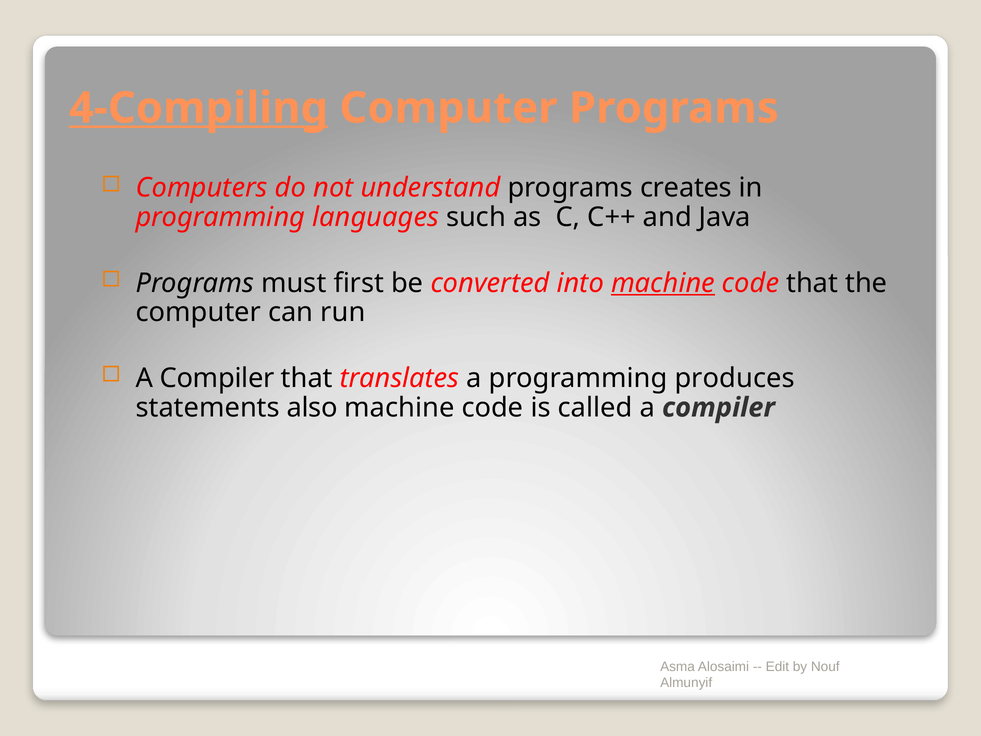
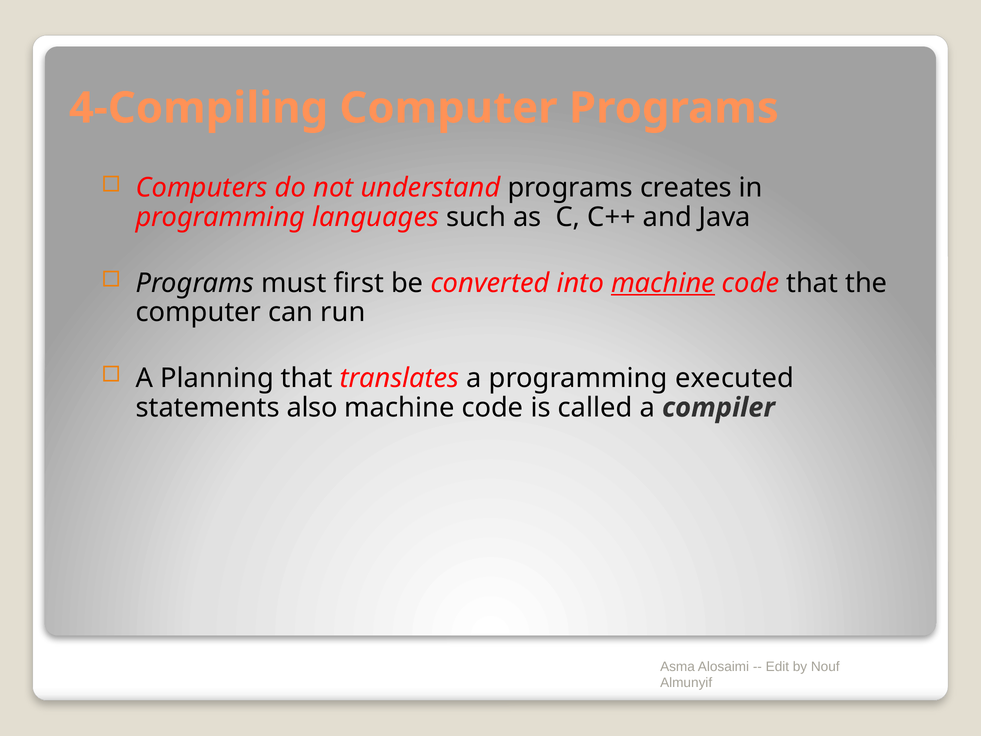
4-Compiling underline: present -> none
Compiler at (217, 378): Compiler -> Planning
produces: produces -> executed
